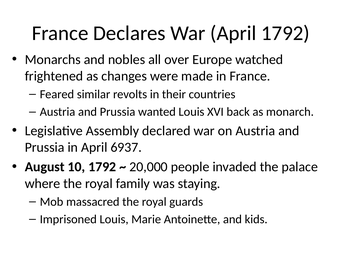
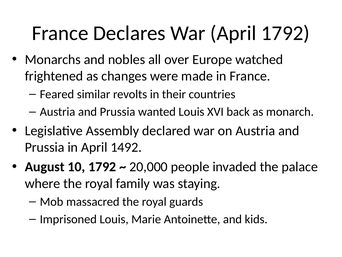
6937: 6937 -> 1492
